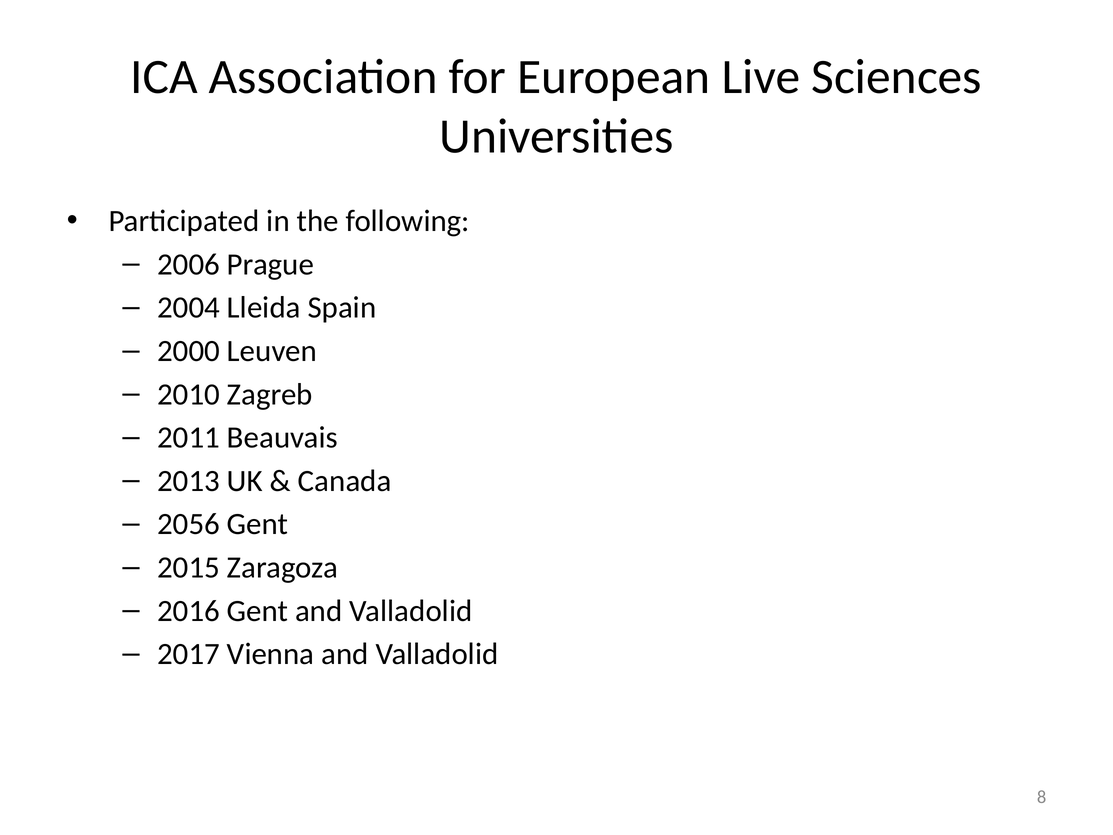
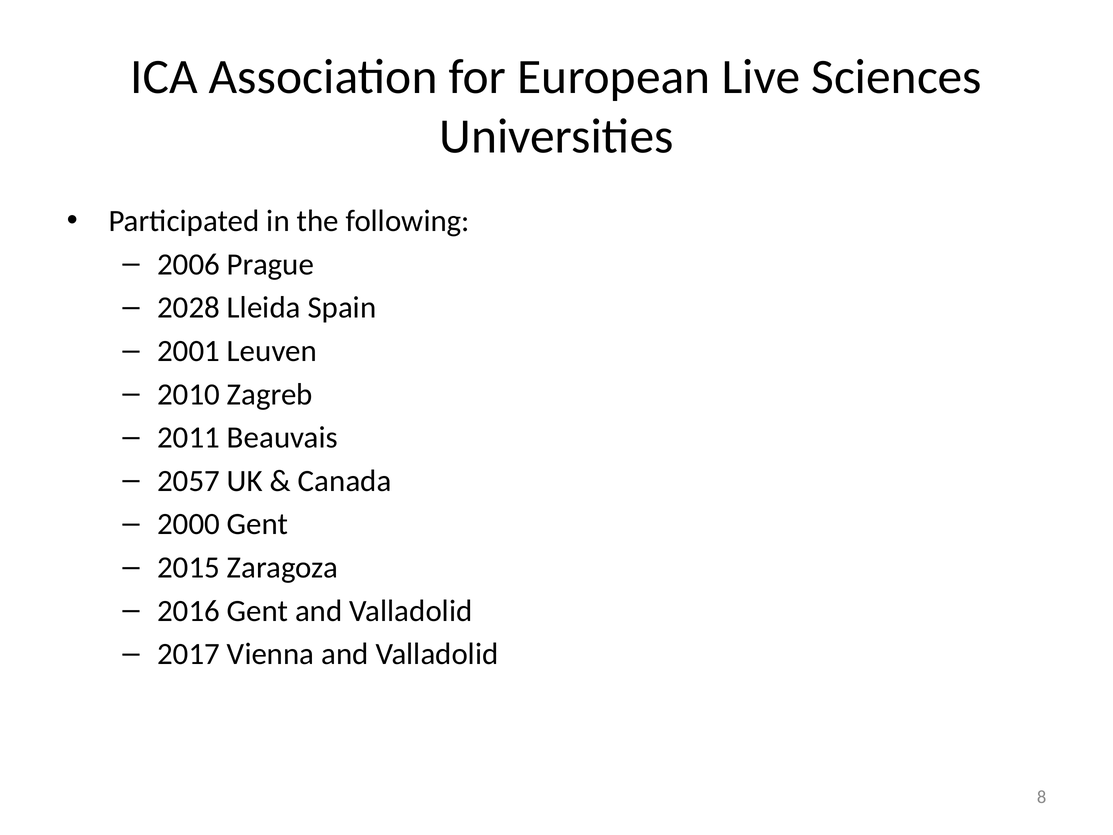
2004: 2004 -> 2028
2000: 2000 -> 2001
2013: 2013 -> 2057
2056: 2056 -> 2000
